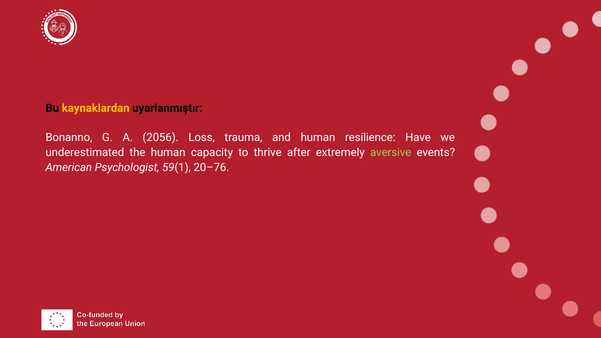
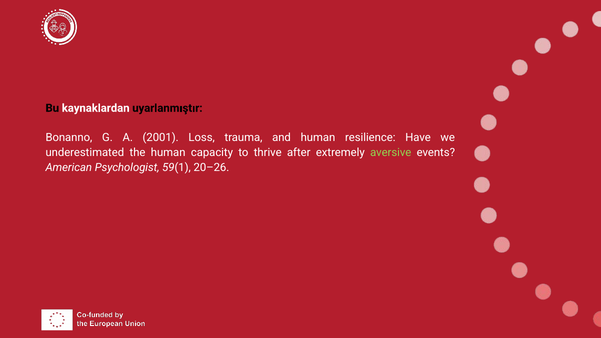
kaynaklardan colour: yellow -> white
2056: 2056 -> 2001
20–76: 20–76 -> 20–26
